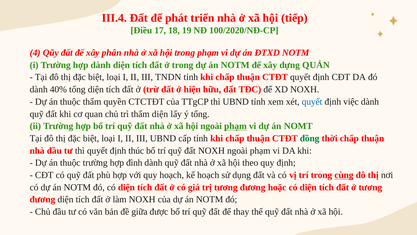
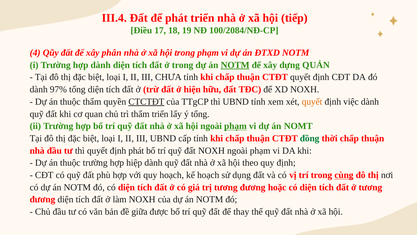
100/2020/NĐ-CP: 100/2020/NĐ-CP -> 100/2084/NĐ-CP
NOTM at (235, 65) underline: none -> present
TNDN: TNDN -> CHƯA
40%: 40% -> 97%
CTCTĐT underline: none -> present
quyết at (312, 102) colour: blue -> orange
thẩm diện: diện -> triển
định thúc: thúc -> phát
đình: đình -> hiệp
